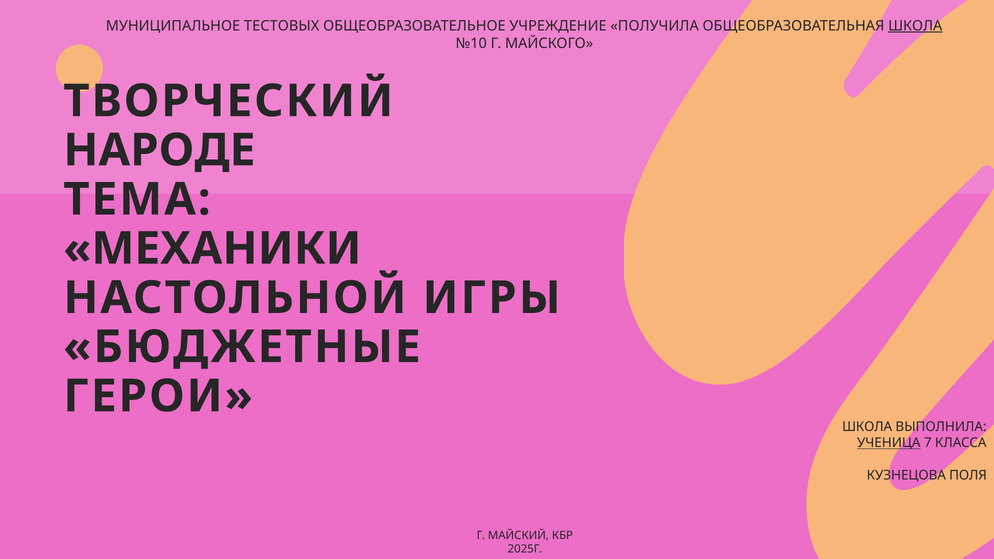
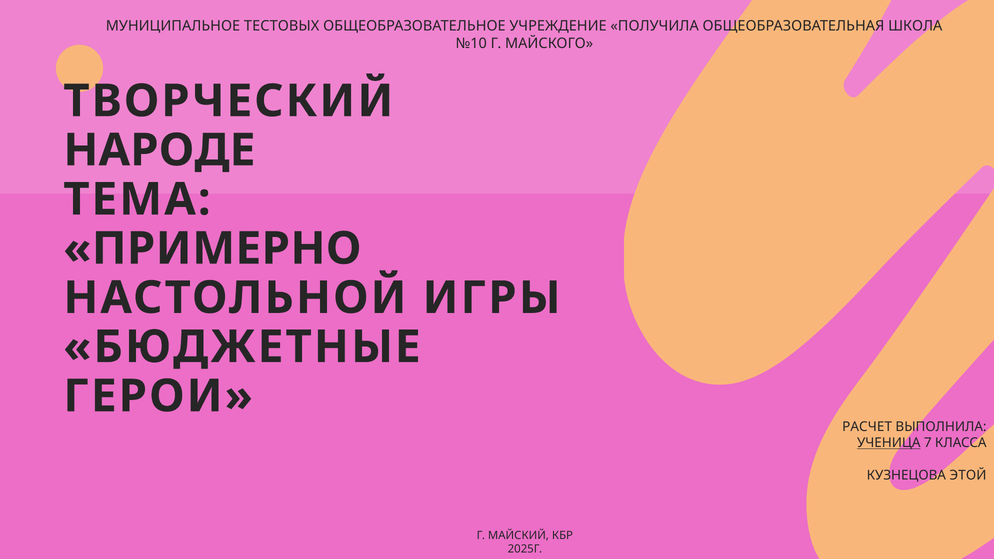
ШКОЛА at (915, 26) underline: present -> none
МЕХАНИКИ: МЕХАНИКИ -> ПРИМЕРНО
ШКОЛА at (867, 427): ШКОЛА -> РАСЧЕТ
ПОЛЯ: ПОЛЯ -> ЭТОЙ
